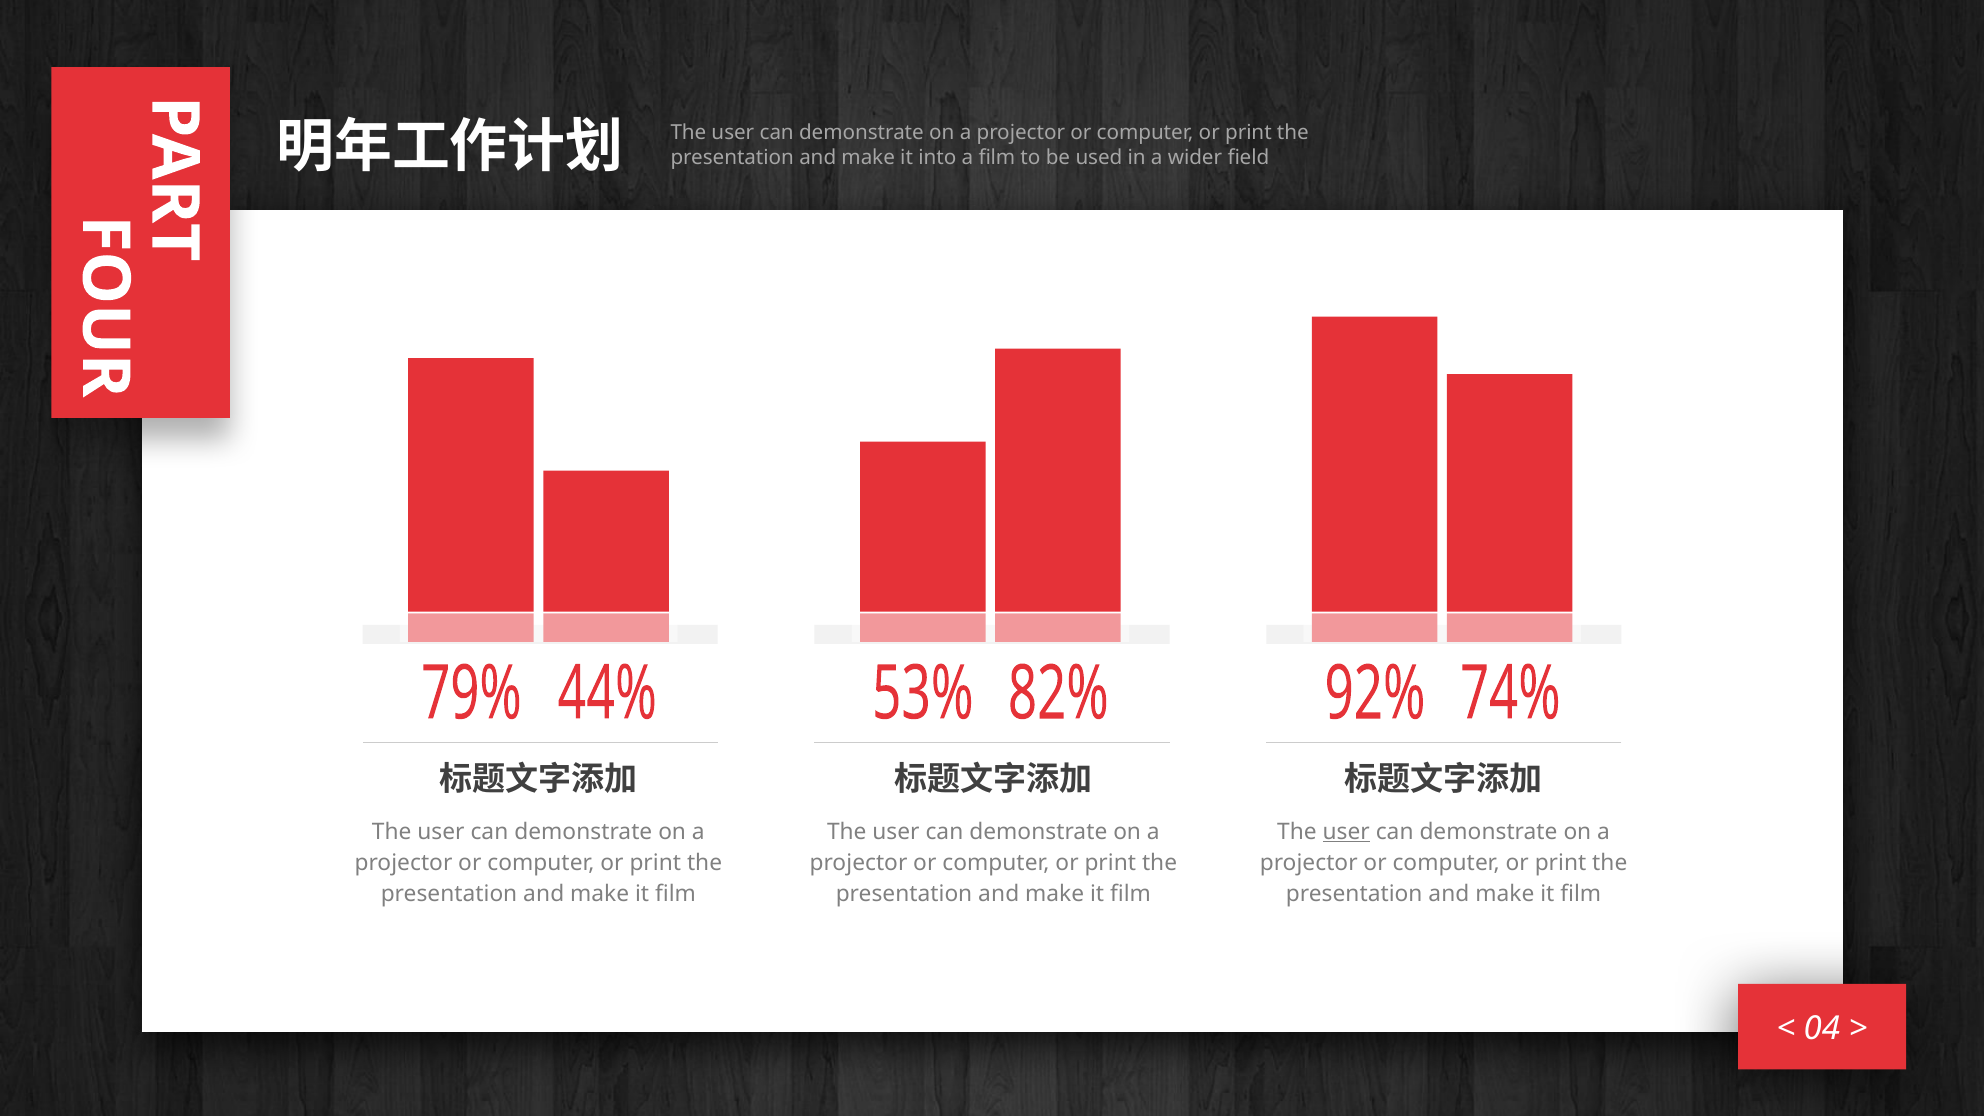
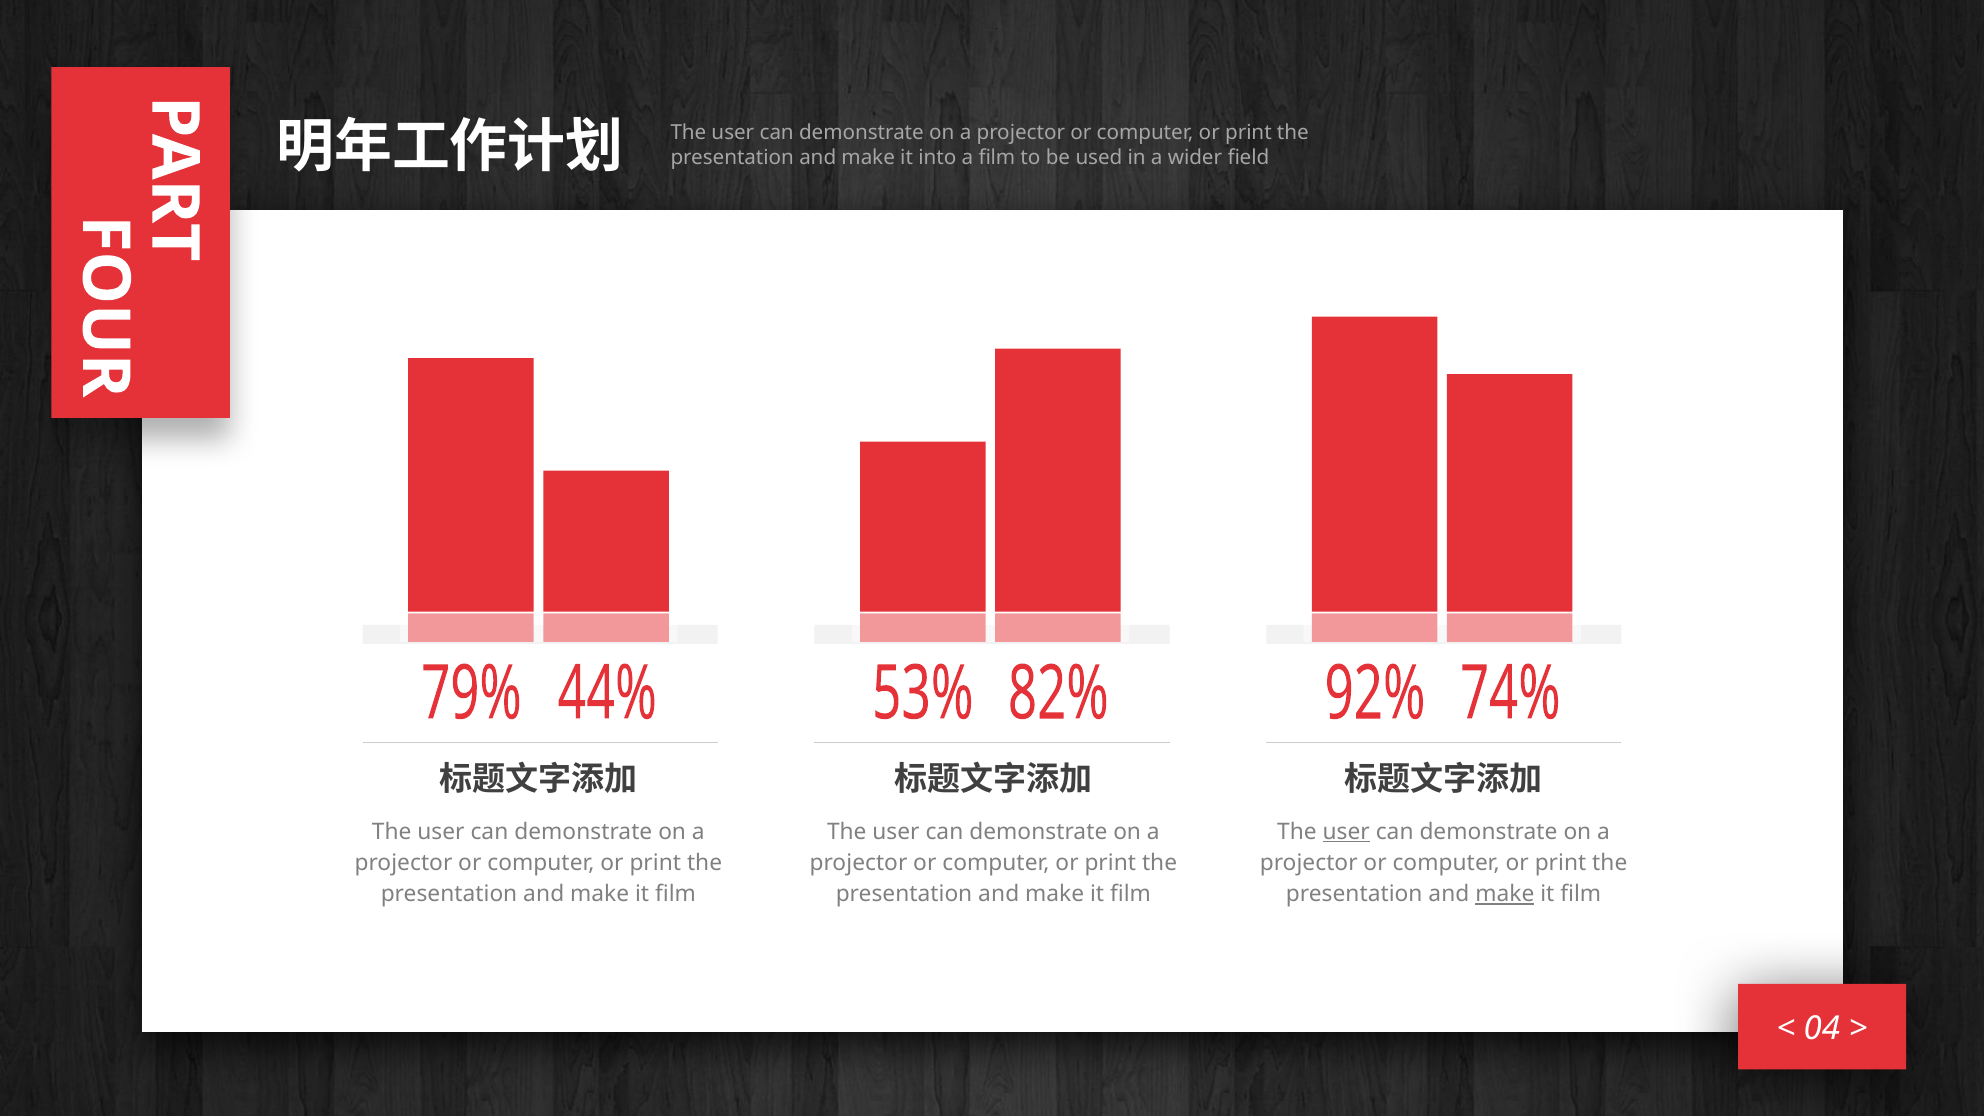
make at (1505, 894) underline: none -> present
